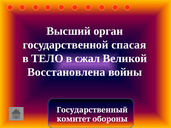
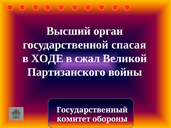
ТЕЛО: ТЕЛО -> ХОДЕ
Восстановлена: Восстановлена -> Партизанского
